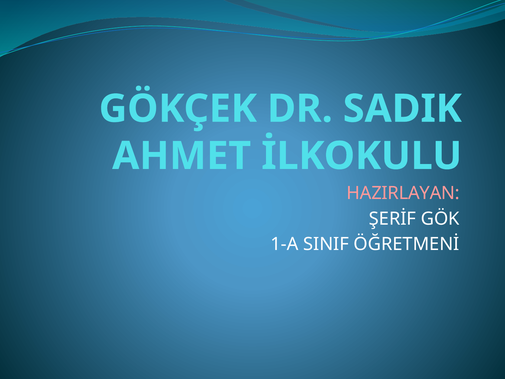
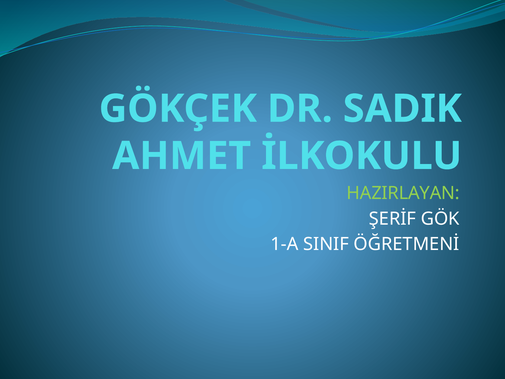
HAZIRLAYAN colour: pink -> light green
